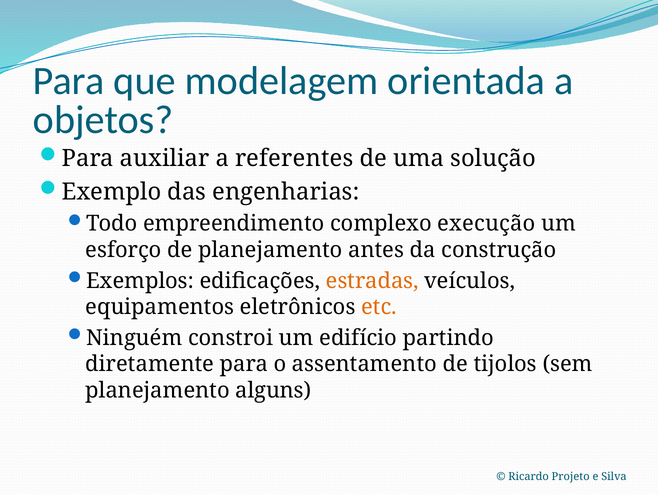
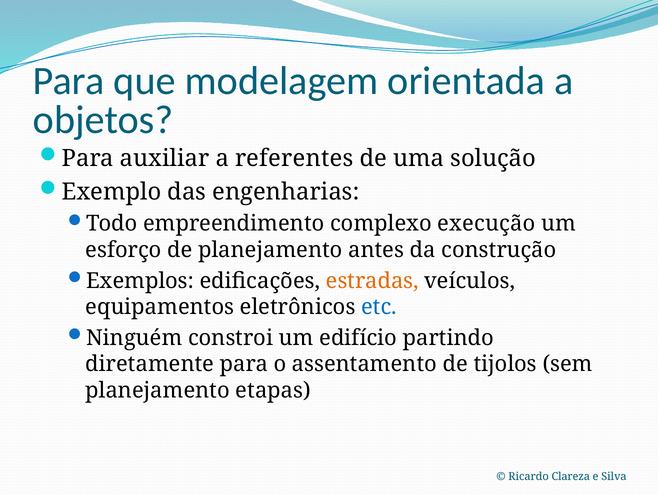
etc colour: orange -> blue
alguns: alguns -> etapas
Projeto: Projeto -> Clareza
